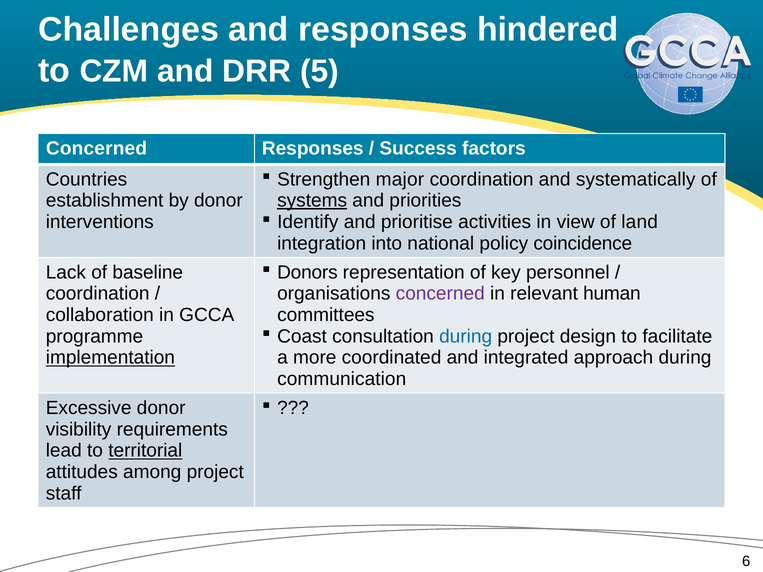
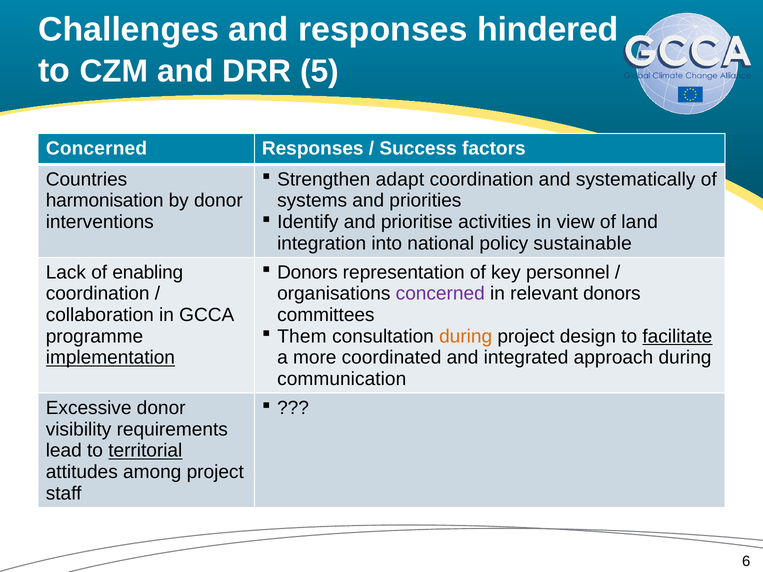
major: major -> adapt
establishment: establishment -> harmonisation
systems underline: present -> none
coincidence: coincidence -> sustainable
baseline: baseline -> enabling
relevant human: human -> donors
Coast: Coast -> Them
during at (466, 336) colour: blue -> orange
facilitate underline: none -> present
